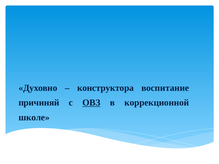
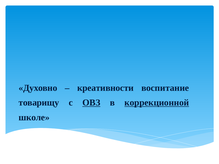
конструктора: конструктора -> креативности
причиняй: причиняй -> товарищу
коррекционной underline: none -> present
